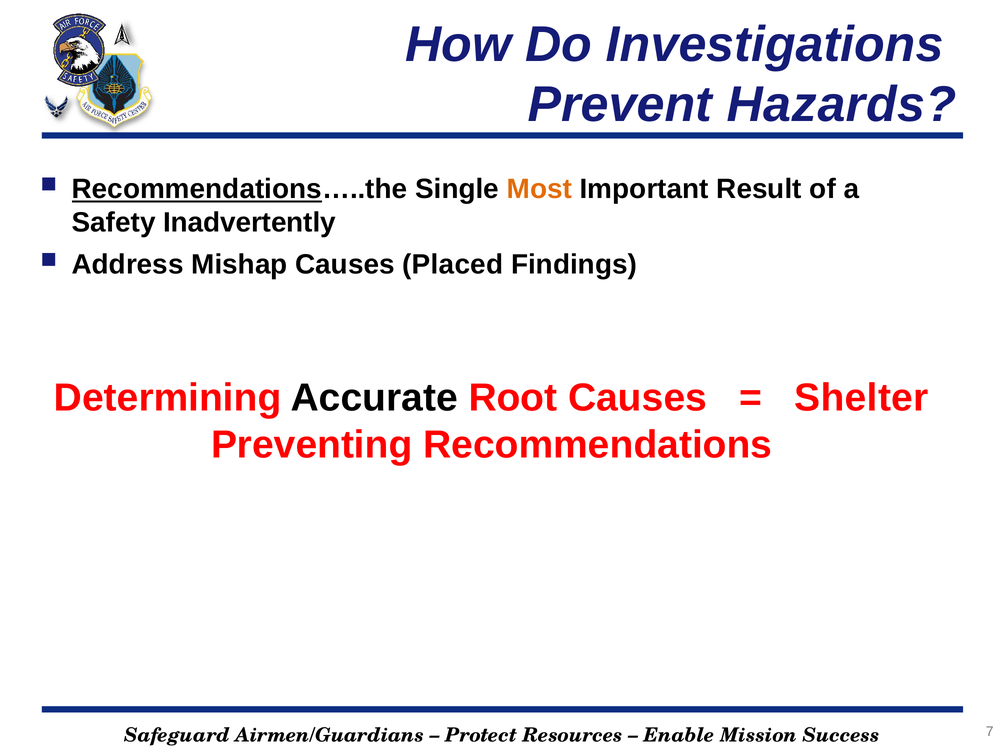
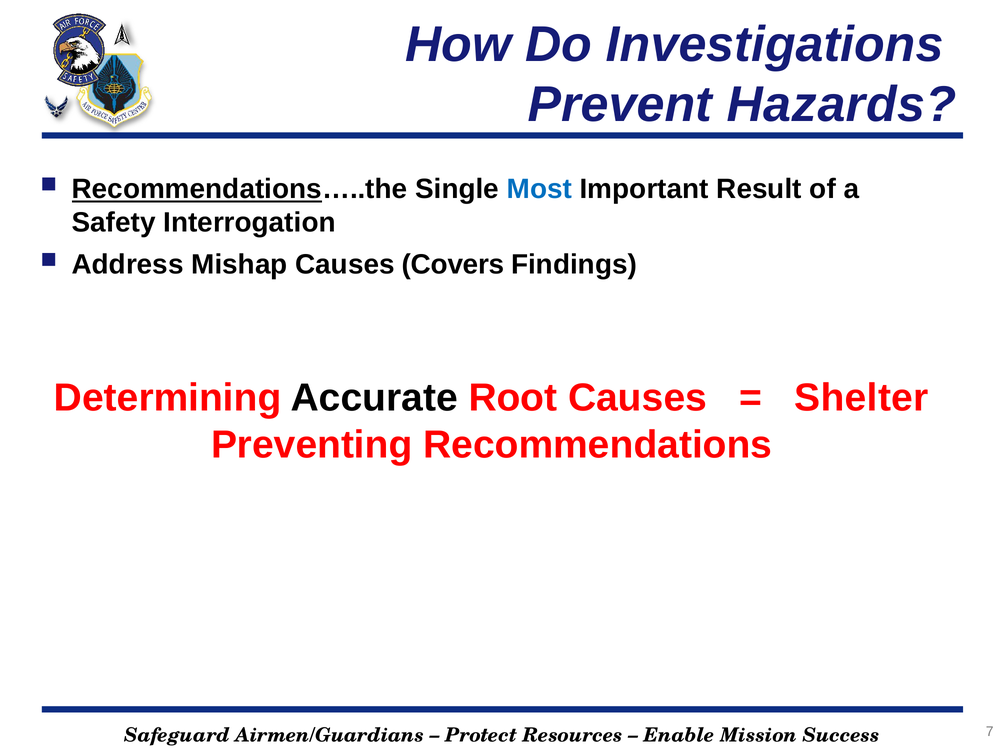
Most colour: orange -> blue
Inadvertently: Inadvertently -> Interrogation
Placed: Placed -> Covers
